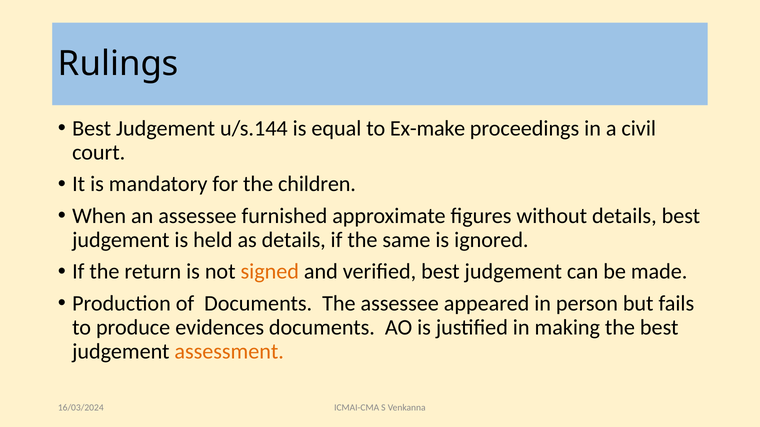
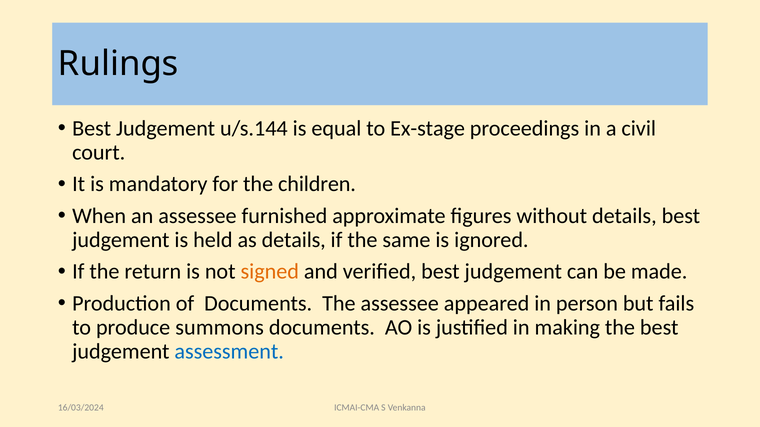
Ex-make: Ex-make -> Ex-stage
evidences: evidences -> summons
assessment colour: orange -> blue
